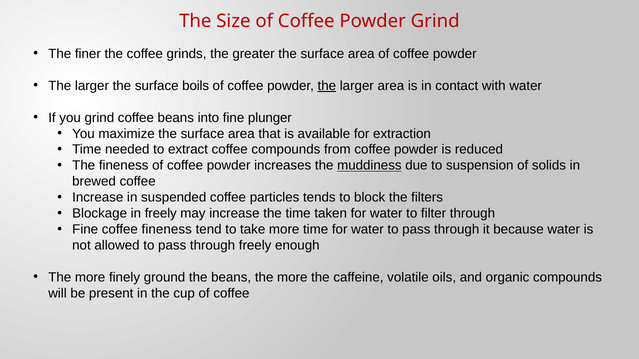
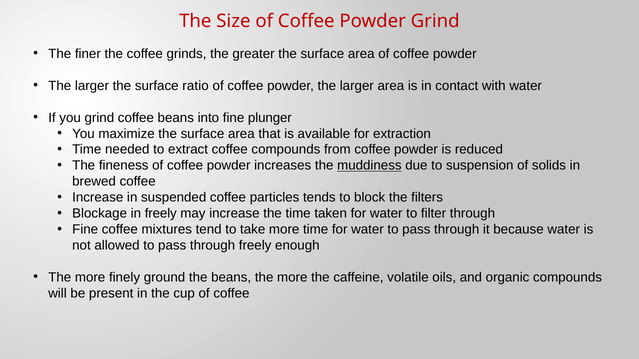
boils: boils -> ratio
the at (327, 86) underline: present -> none
coffee fineness: fineness -> mixtures
